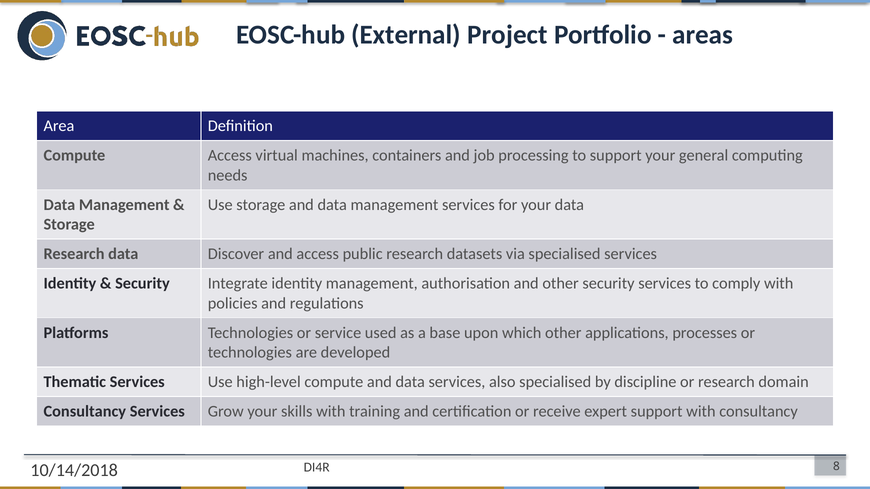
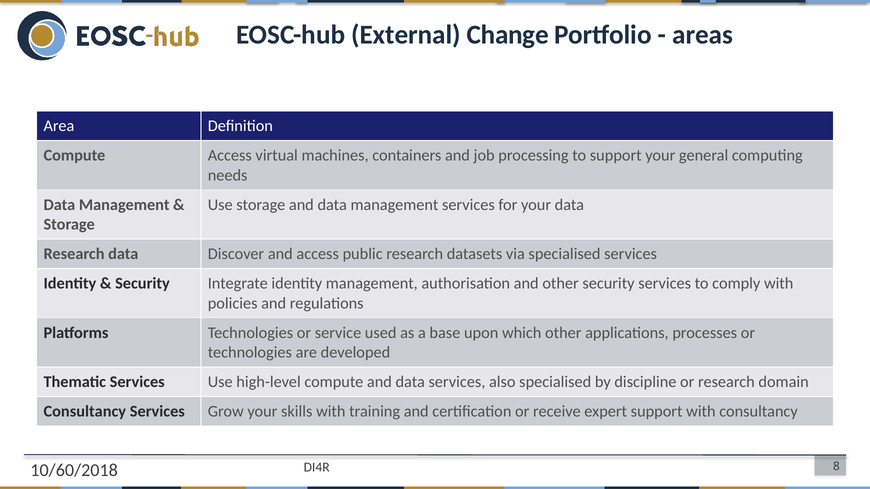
Project: Project -> Change
10/14/2018: 10/14/2018 -> 10/60/2018
